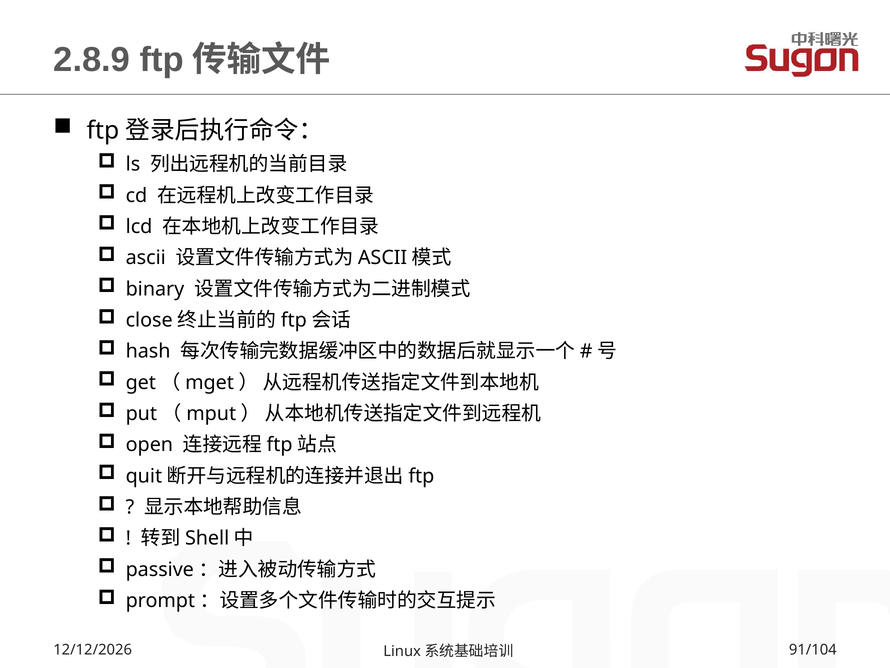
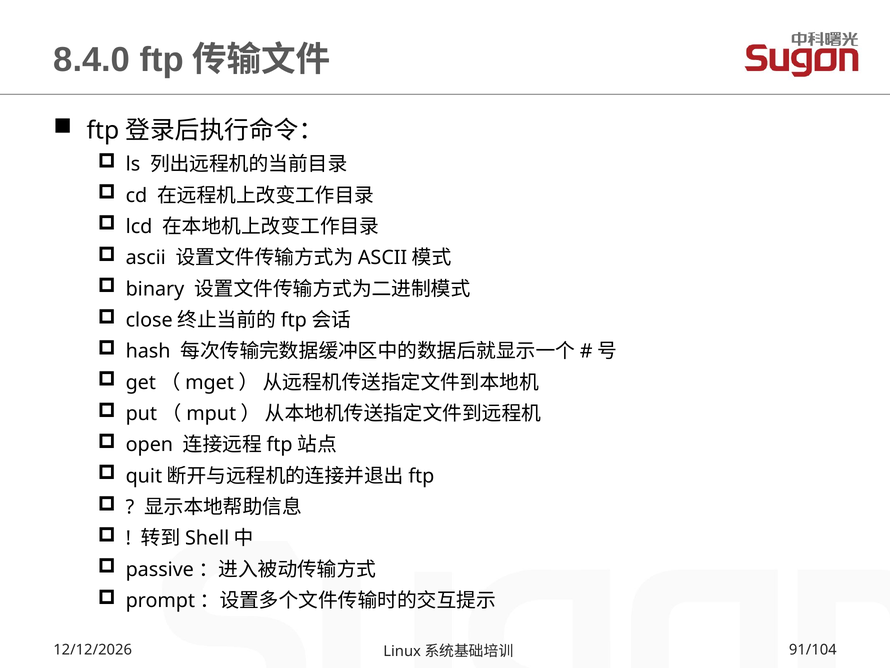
2.8.9: 2.8.9 -> 8.4.0
